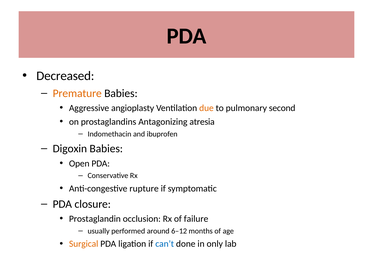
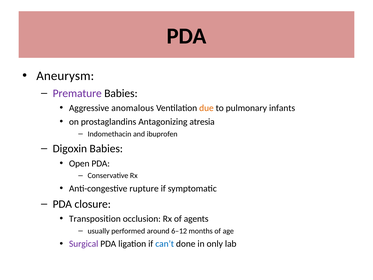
Decreased: Decreased -> Aneurysm
Premature colour: orange -> purple
angioplasty: angioplasty -> anomalous
second: second -> infants
Prostaglandin: Prostaglandin -> Transposition
failure: failure -> agents
Surgical colour: orange -> purple
